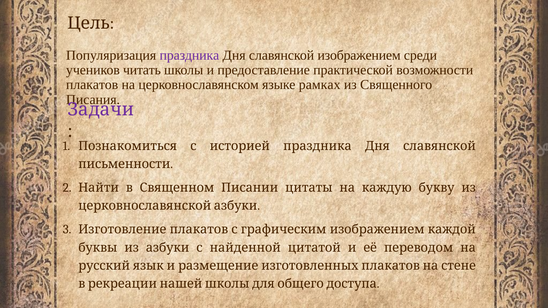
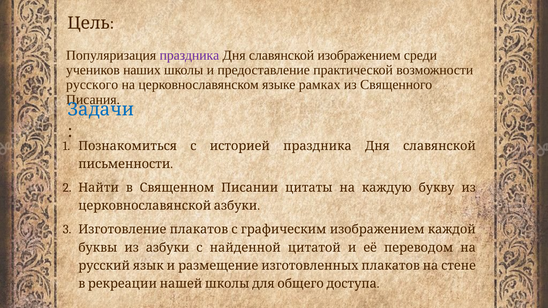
читать: читать -> наших
плакатов at (92, 85): плакатов -> русского
Задачи colour: purple -> blue
